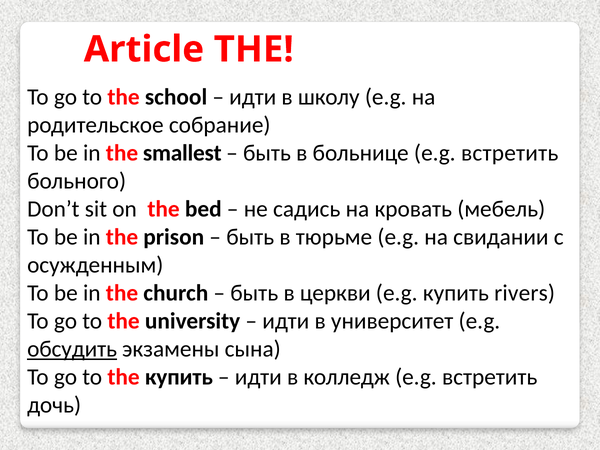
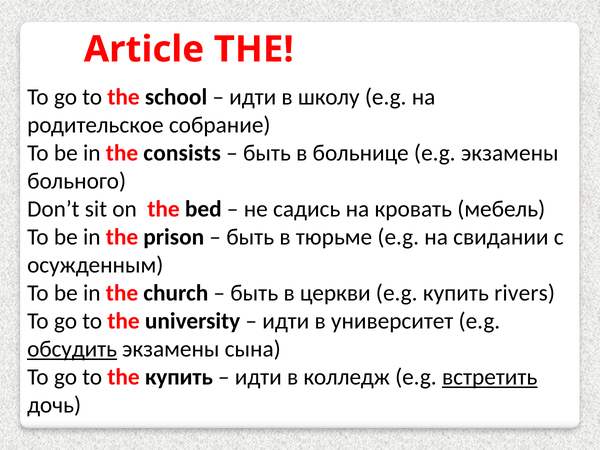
smallest: smallest -> consists
больнице e.g встретить: встретить -> экзамены
встретить at (490, 377) underline: none -> present
